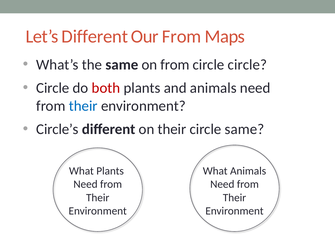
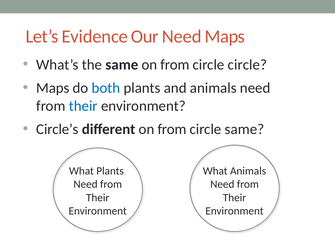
Let’s Different: Different -> Evidence
Our From: From -> Need
Circle at (53, 88): Circle -> Maps
both colour: red -> blue
different on their: their -> from
